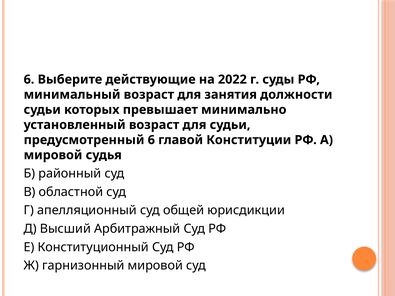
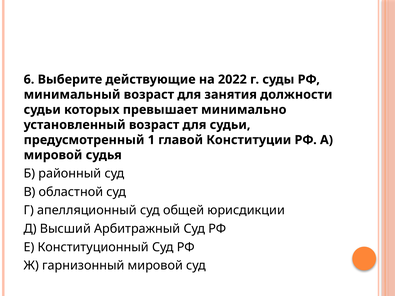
предусмотренный 6: 6 -> 1
